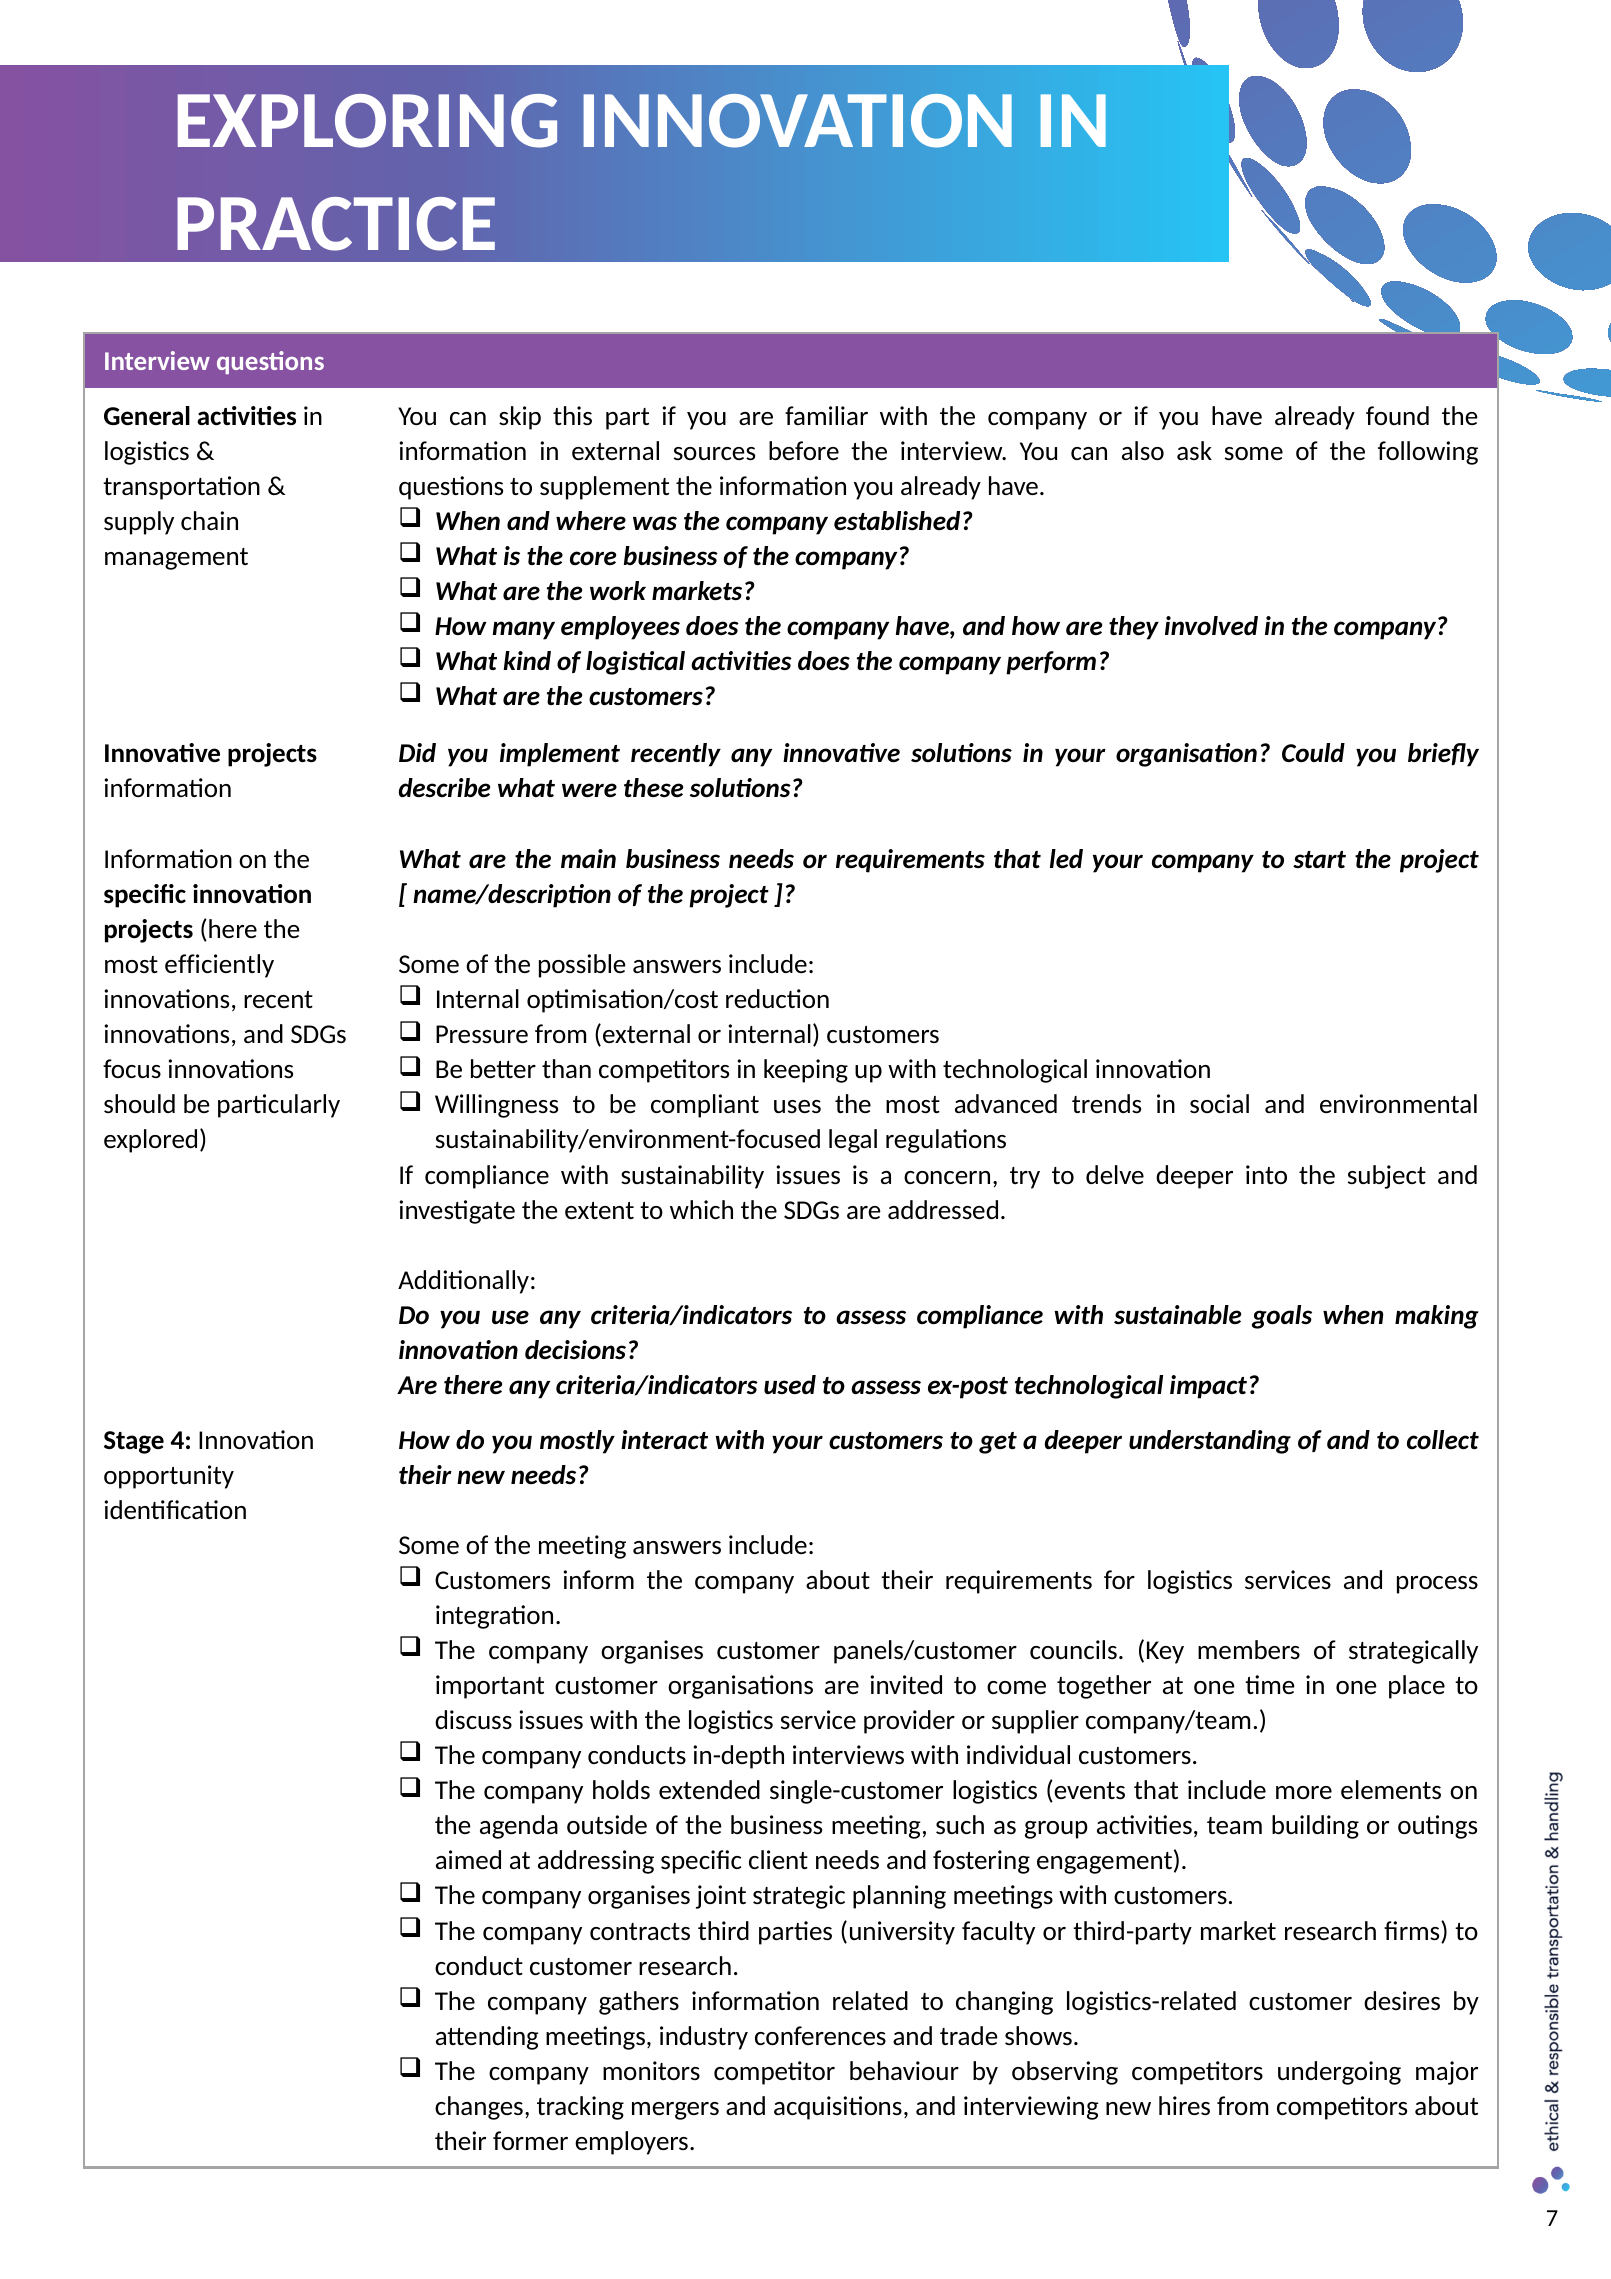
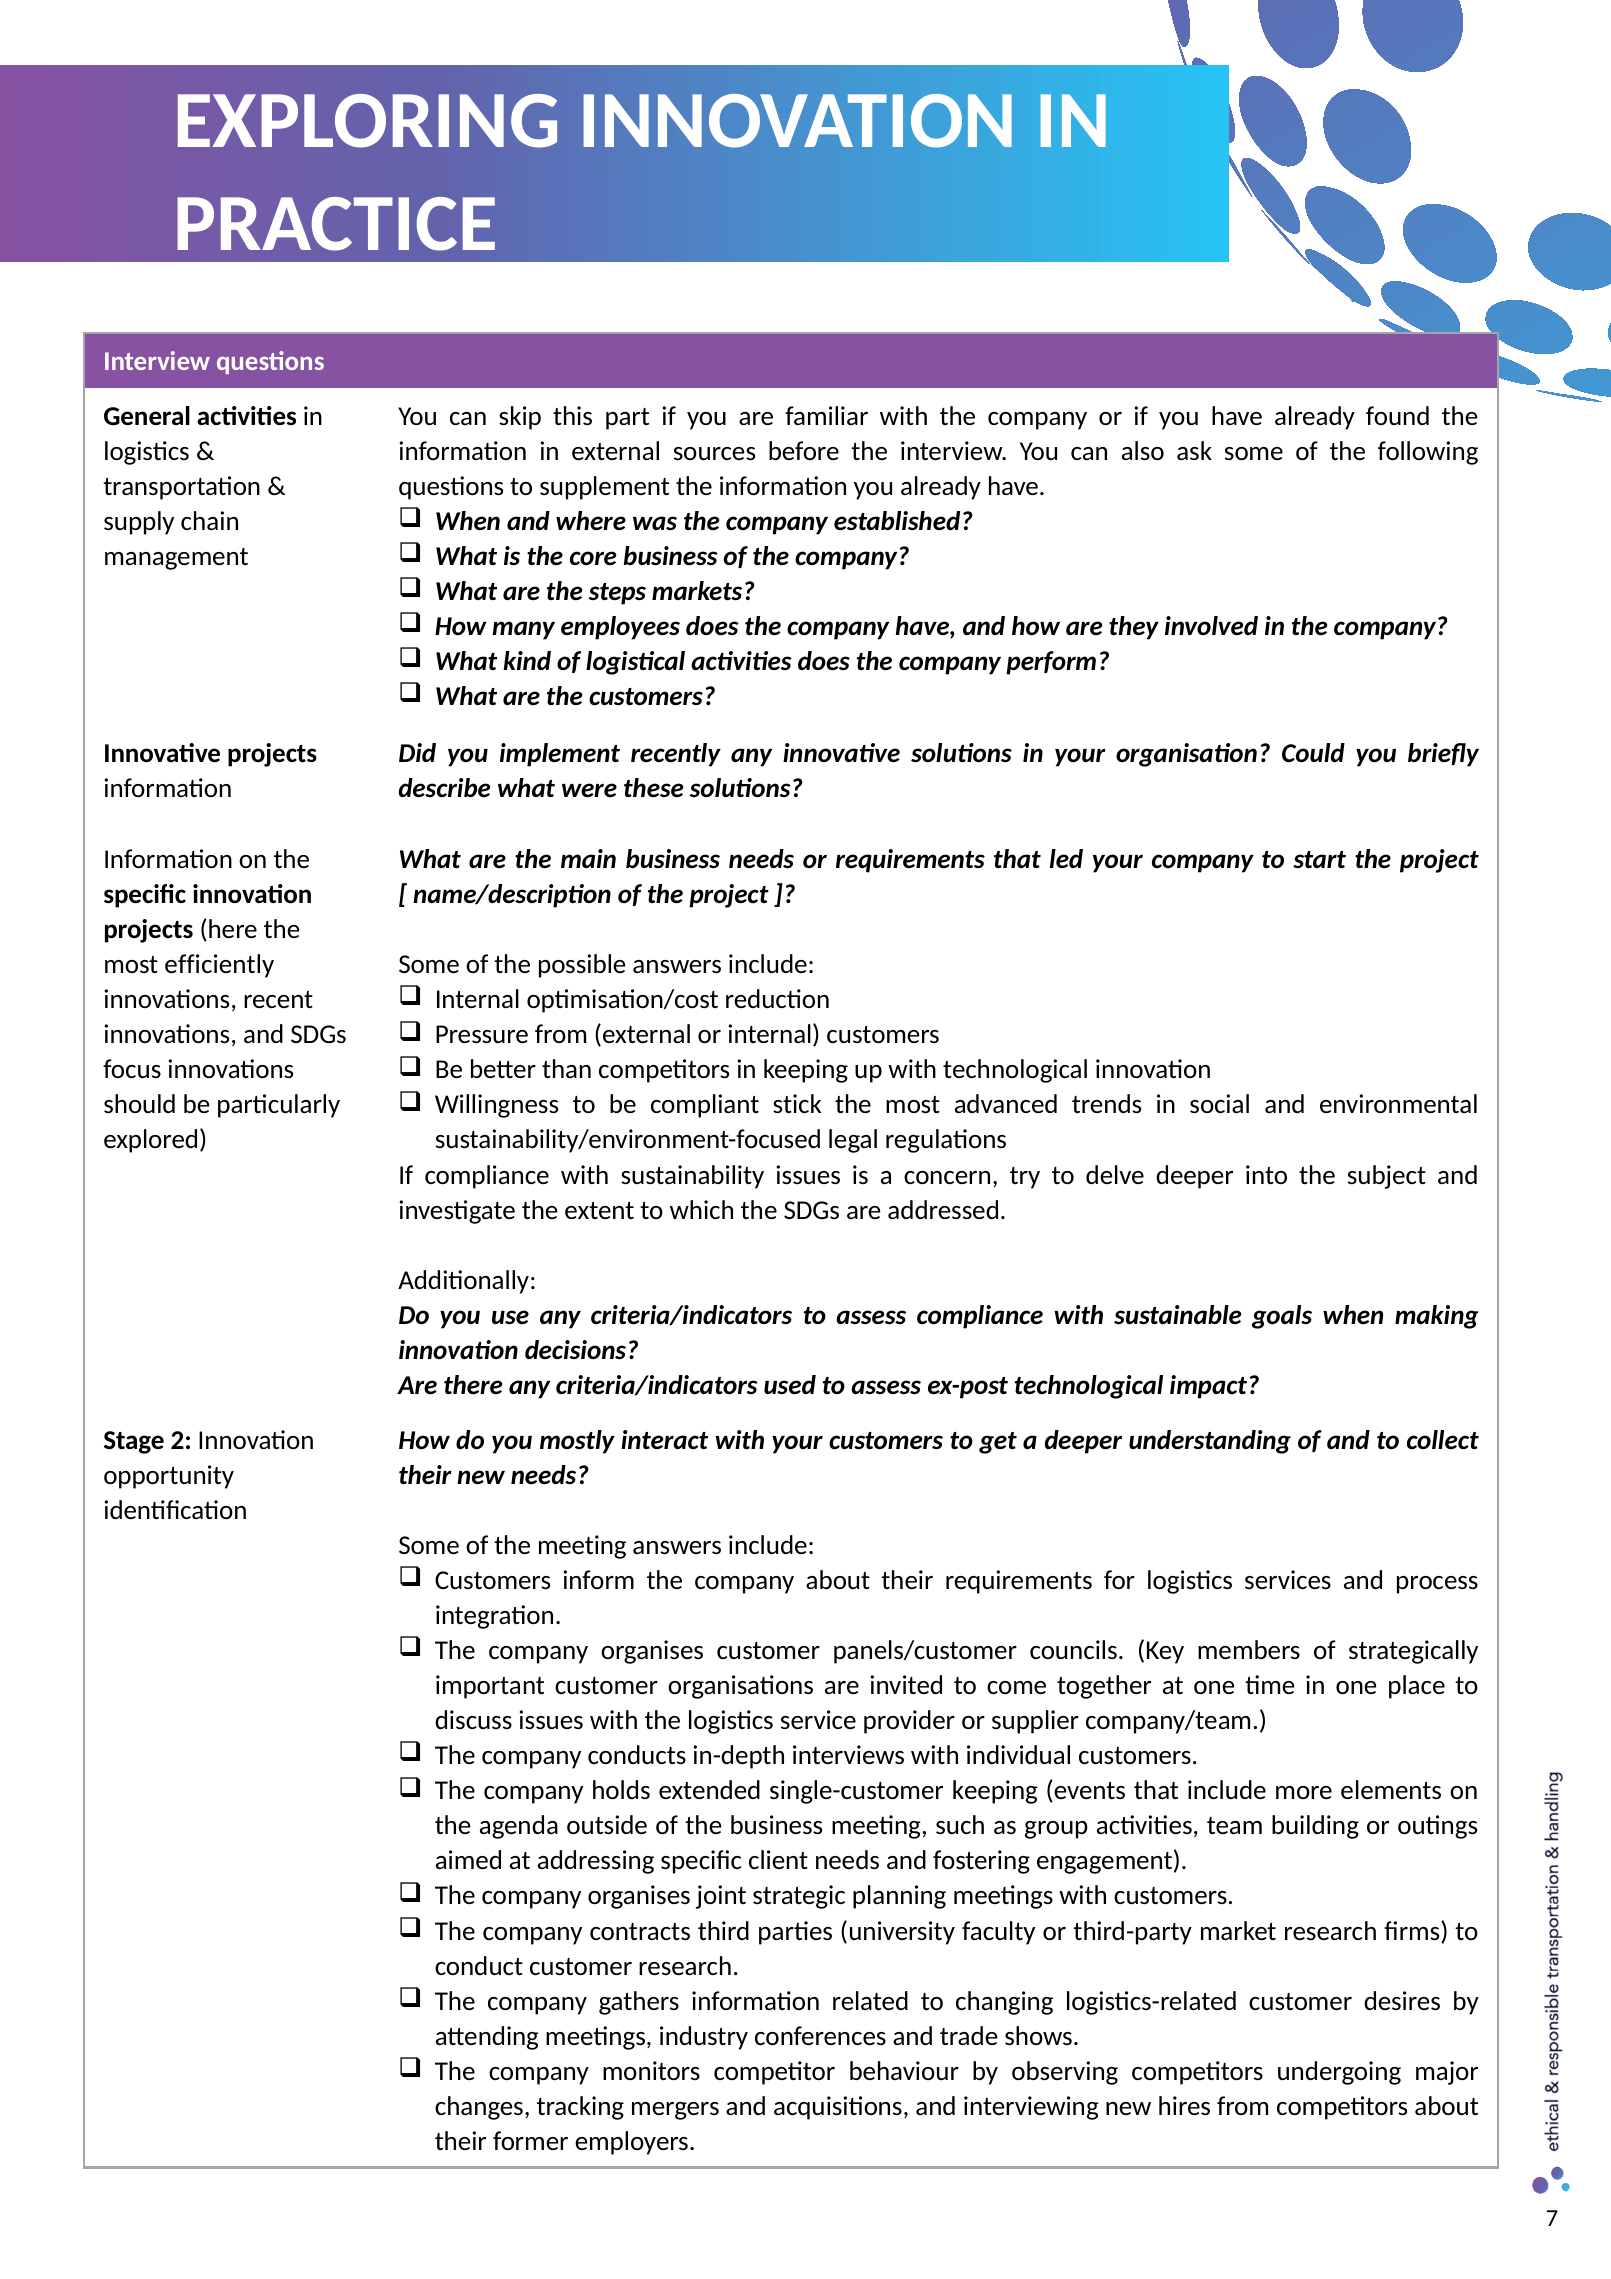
work: work -> steps
uses: uses -> stick
4: 4 -> 2
single-customer logistics: logistics -> keeping
